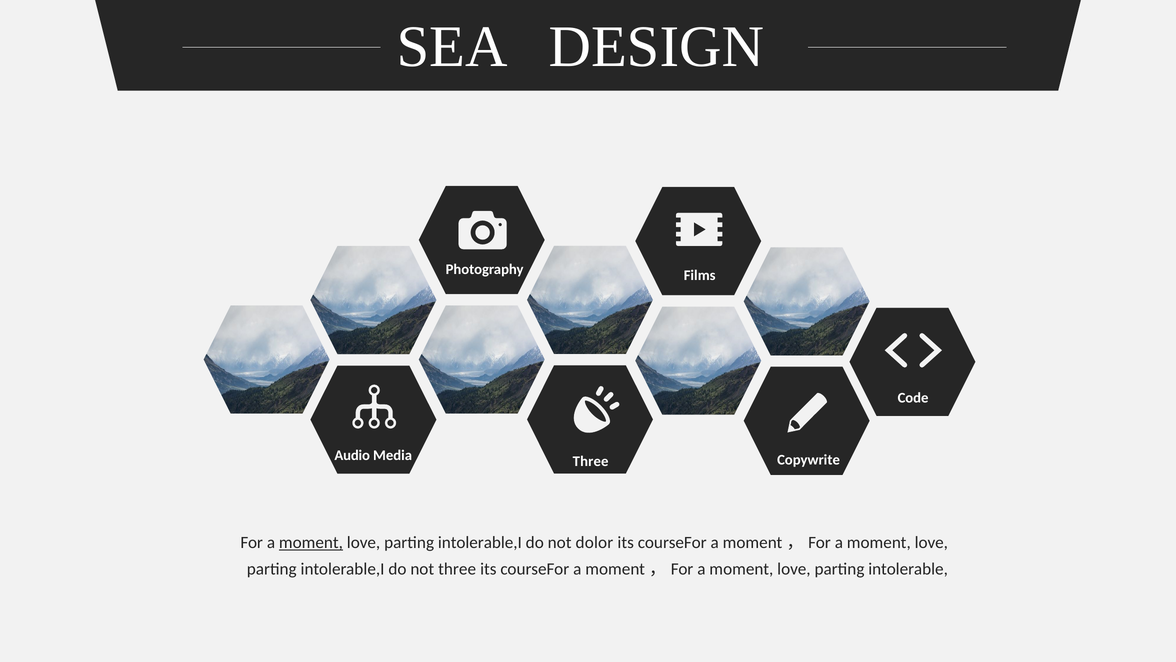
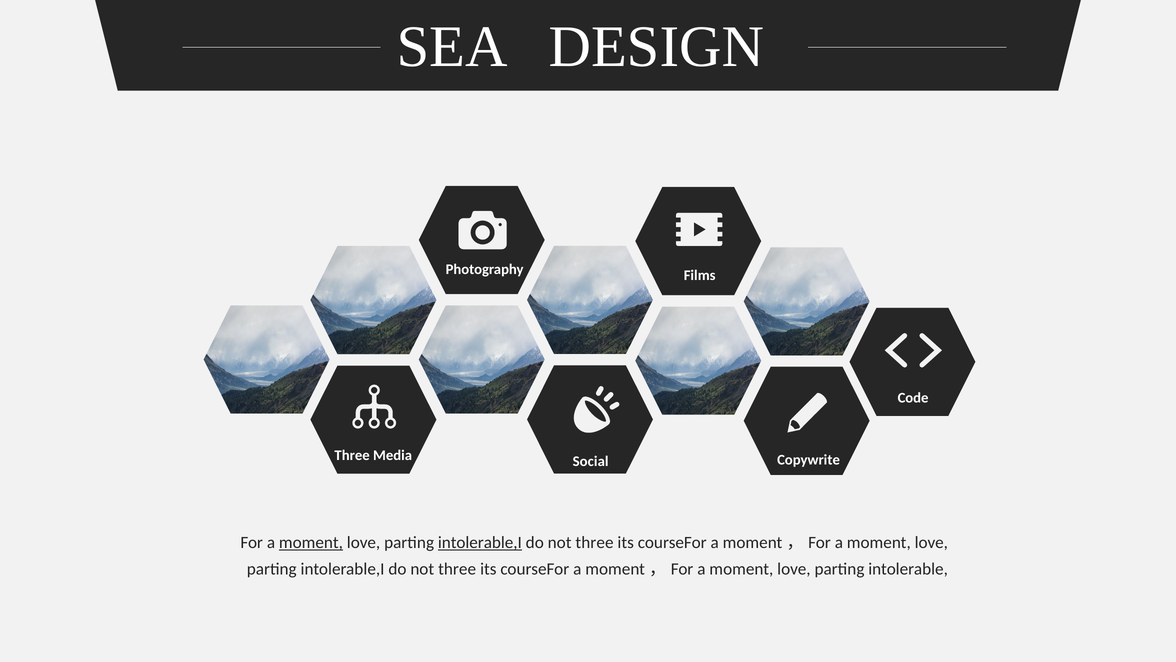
Audio at (352, 455): Audio -> Three
Three at (591, 461): Three -> Social
intolerable,I at (480, 542) underline: none -> present
dolor at (594, 542): dolor -> three
